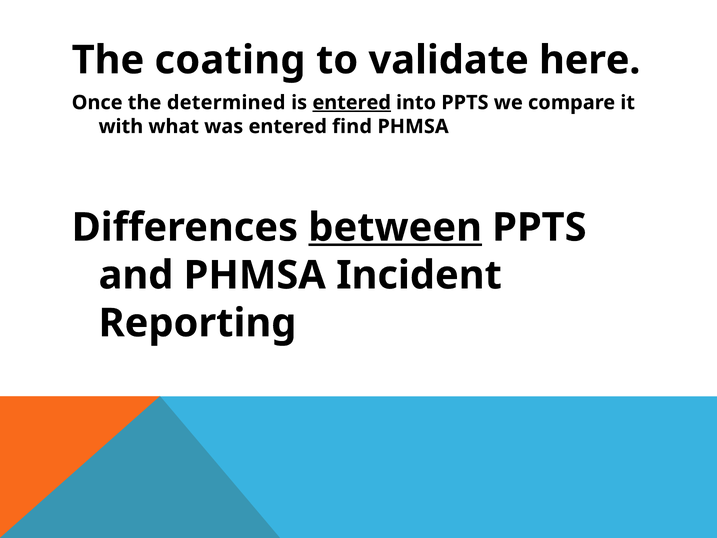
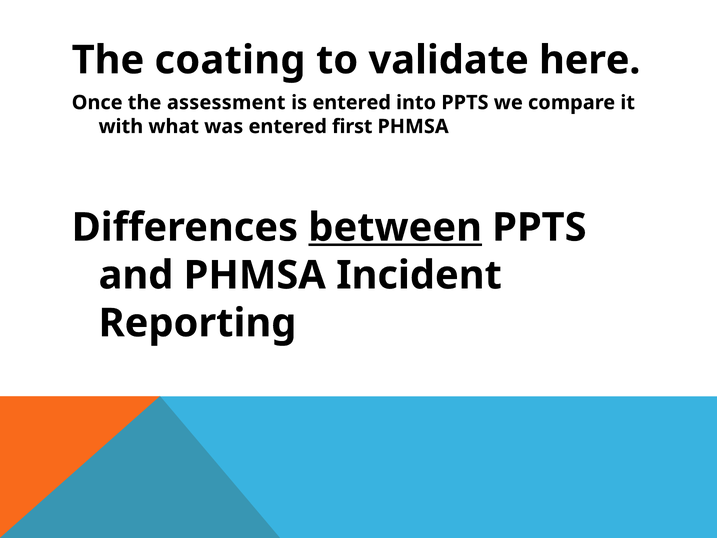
determined: determined -> assessment
entered at (352, 103) underline: present -> none
find: find -> first
